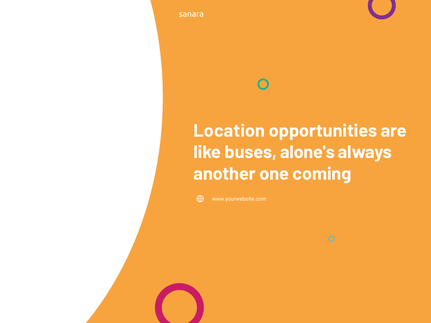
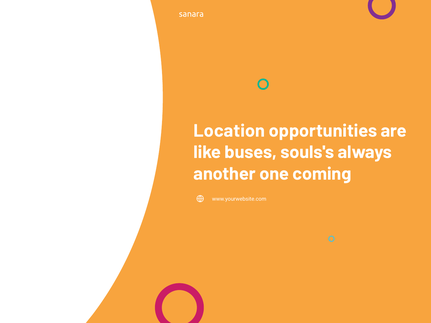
alone's: alone's -> souls's
